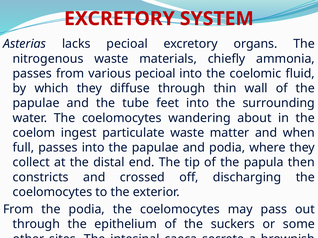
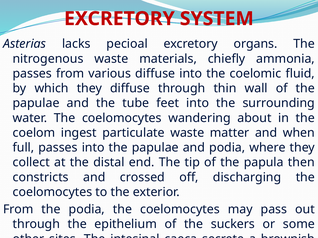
various pecioal: pecioal -> diffuse
